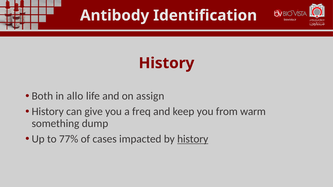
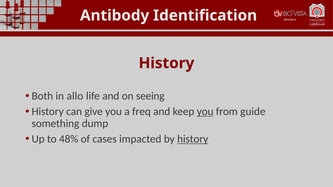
assign: assign -> seeing
you at (205, 112) underline: none -> present
warm: warm -> guide
77%: 77% -> 48%
